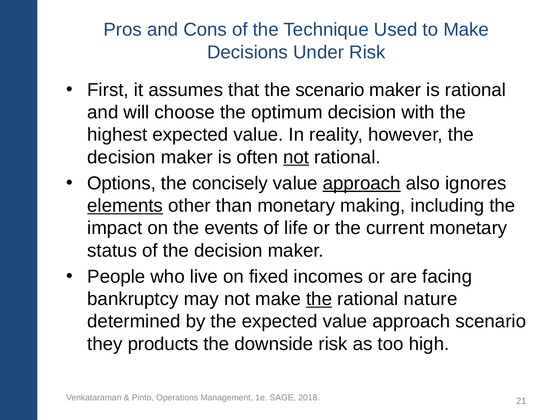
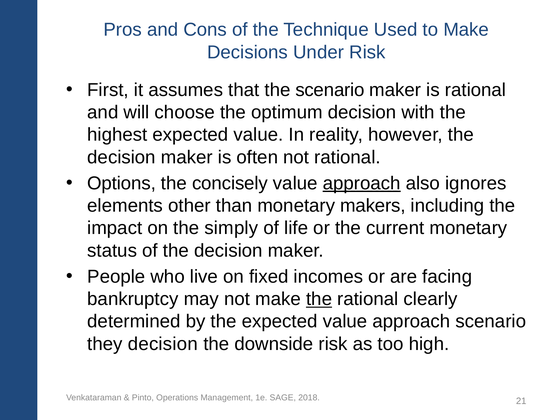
not at (296, 157) underline: present -> none
elements underline: present -> none
making: making -> makers
events: events -> simply
nature: nature -> clearly
they products: products -> decision
